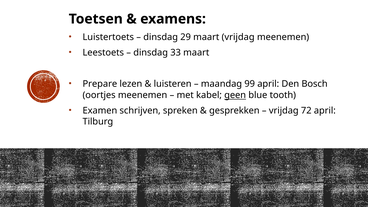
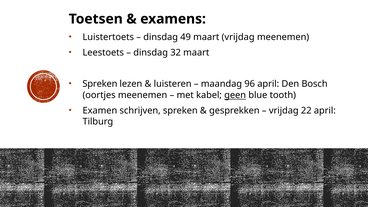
29: 29 -> 49
33: 33 -> 32
Prepare at (100, 84): Prepare -> Spreken
99: 99 -> 96
72: 72 -> 22
